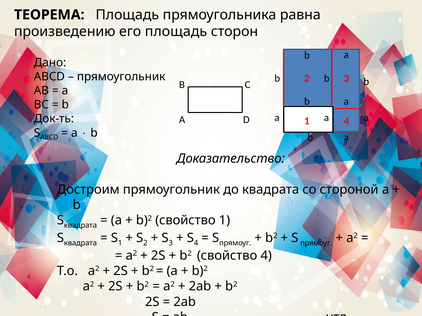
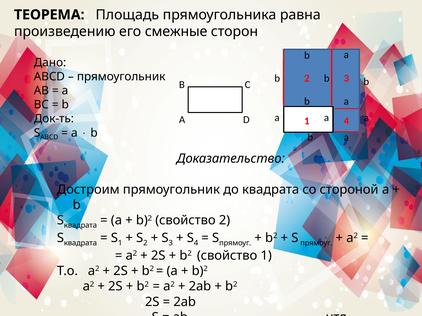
его площадь: площадь -> смежные
свойство 1: 1 -> 2
свойство 4: 4 -> 1
